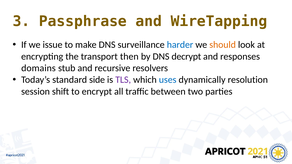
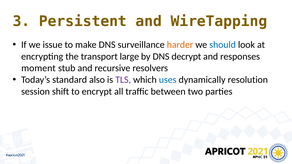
Passphrase: Passphrase -> Persistent
harder colour: blue -> orange
should colour: orange -> blue
then: then -> large
domains: domains -> moment
side: side -> also
